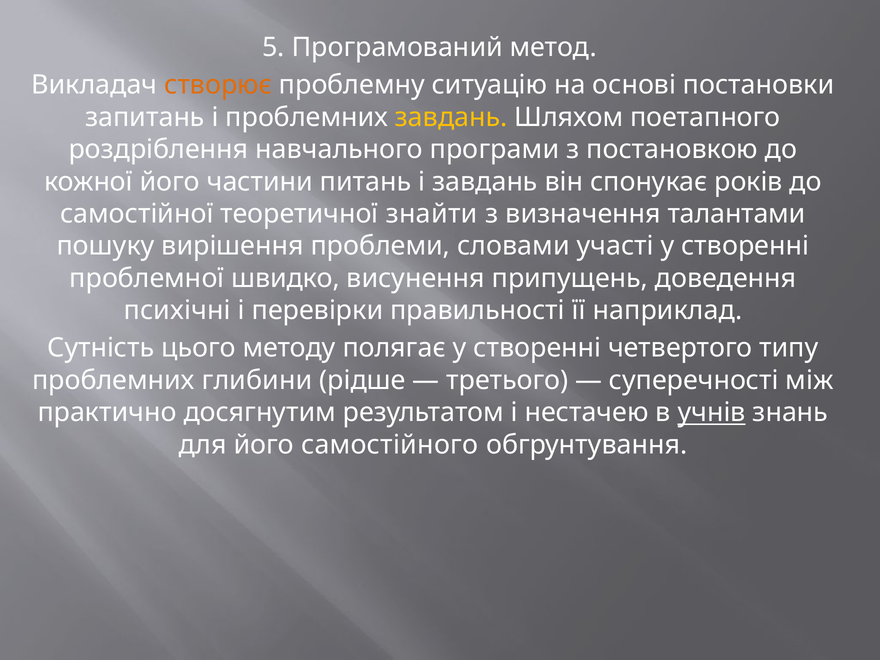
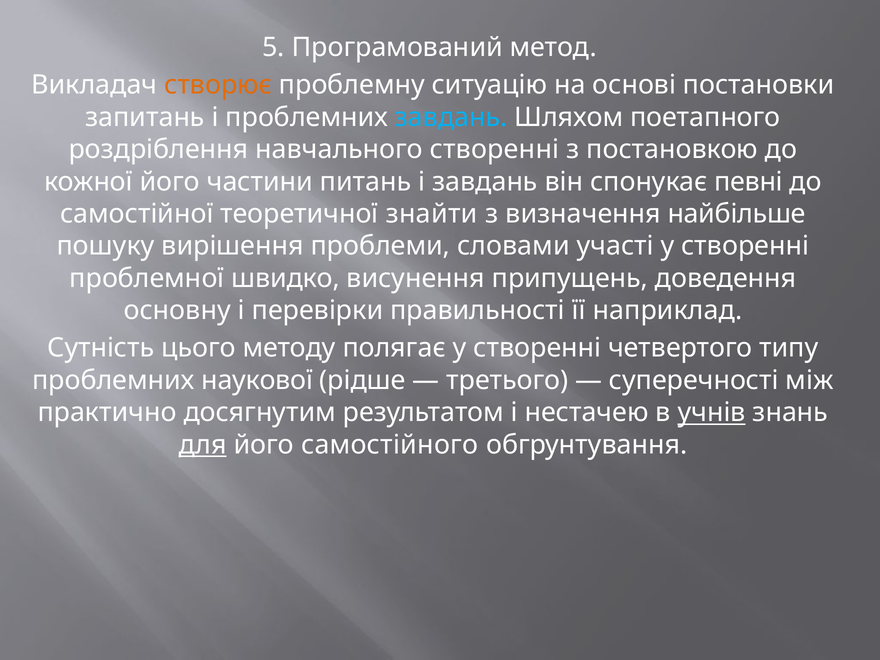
завдань at (451, 117) colour: yellow -> light blue
навчального програми: програми -> створенні
років: років -> певні
талантами: талантами -> найбільше
психічні: психічні -> основну
глибини: глибини -> наукової
для underline: none -> present
